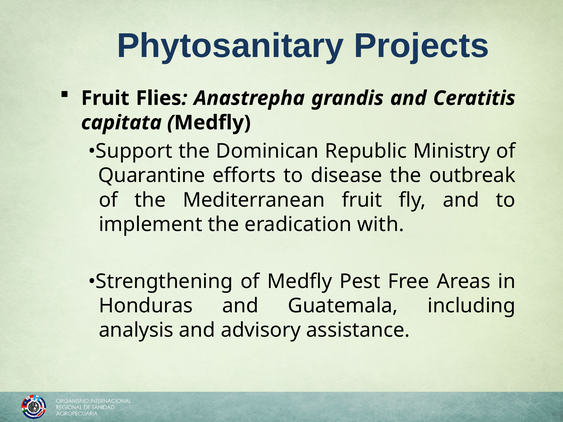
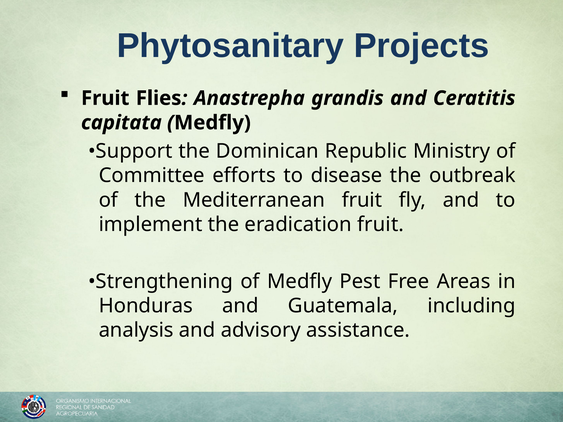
Quarantine: Quarantine -> Committee
eradication with: with -> fruit
